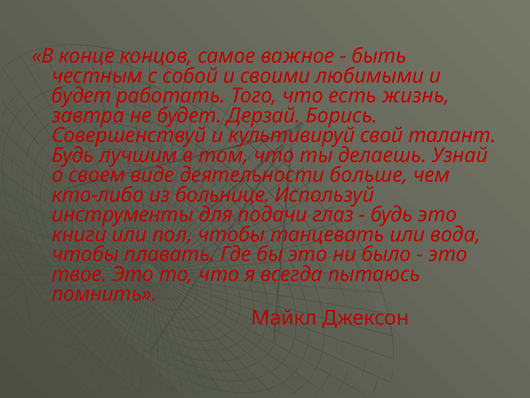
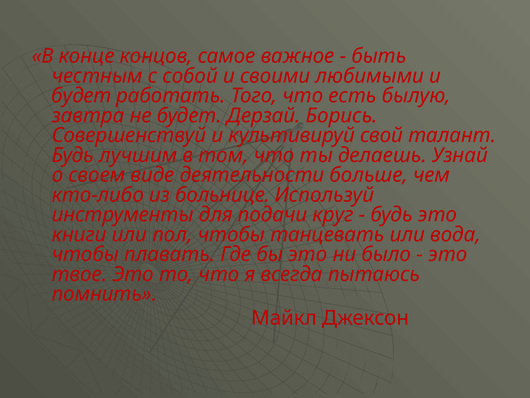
жизнь: жизнь -> былую
глаз: глаз -> круг
